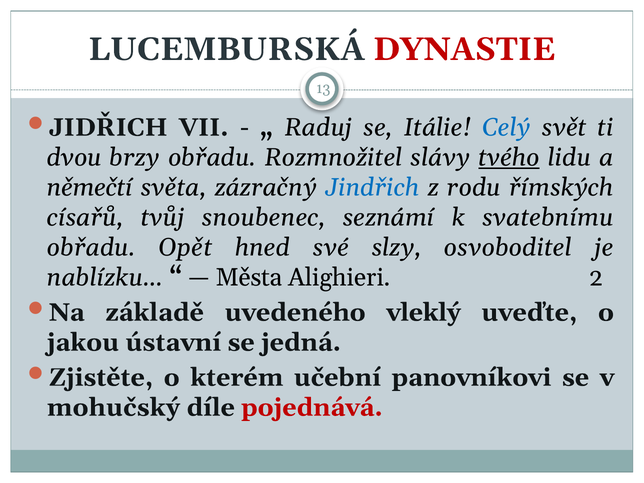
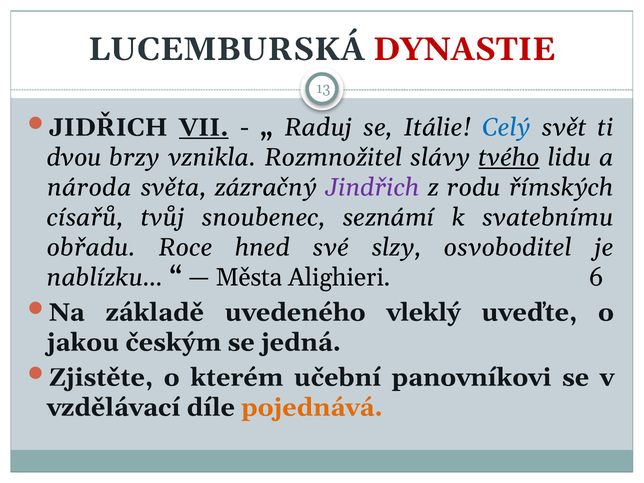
VII underline: none -> present
brzy obřadu: obřadu -> vznikla
němečtí: němečtí -> národa
Jindřich colour: blue -> purple
Opět: Opět -> Roce
2: 2 -> 6
ústavní: ústavní -> českým
mohučský: mohučský -> vzdělávací
pojednává colour: red -> orange
